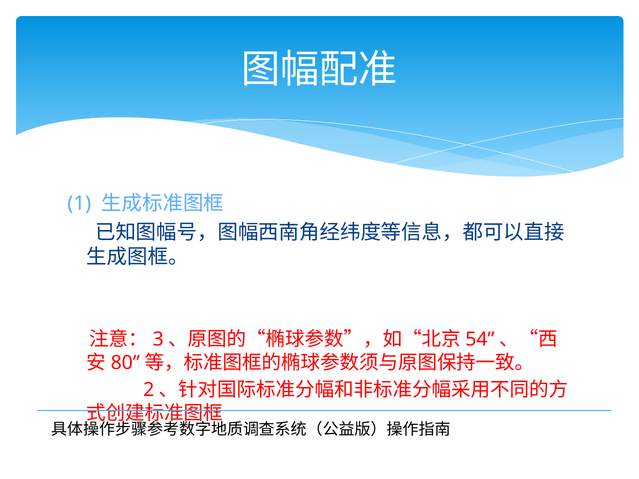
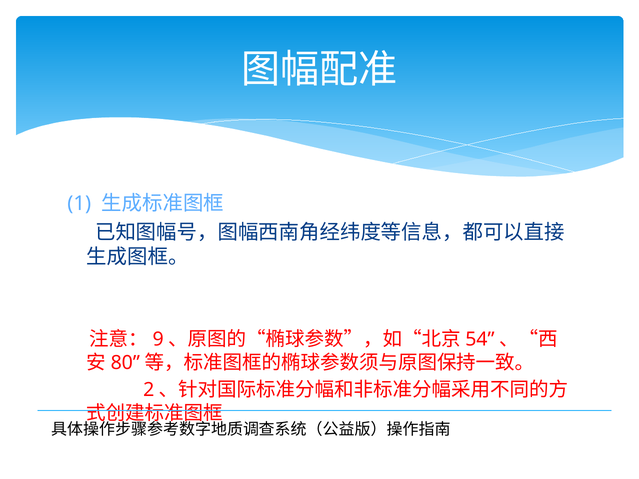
3: 3 -> 9
